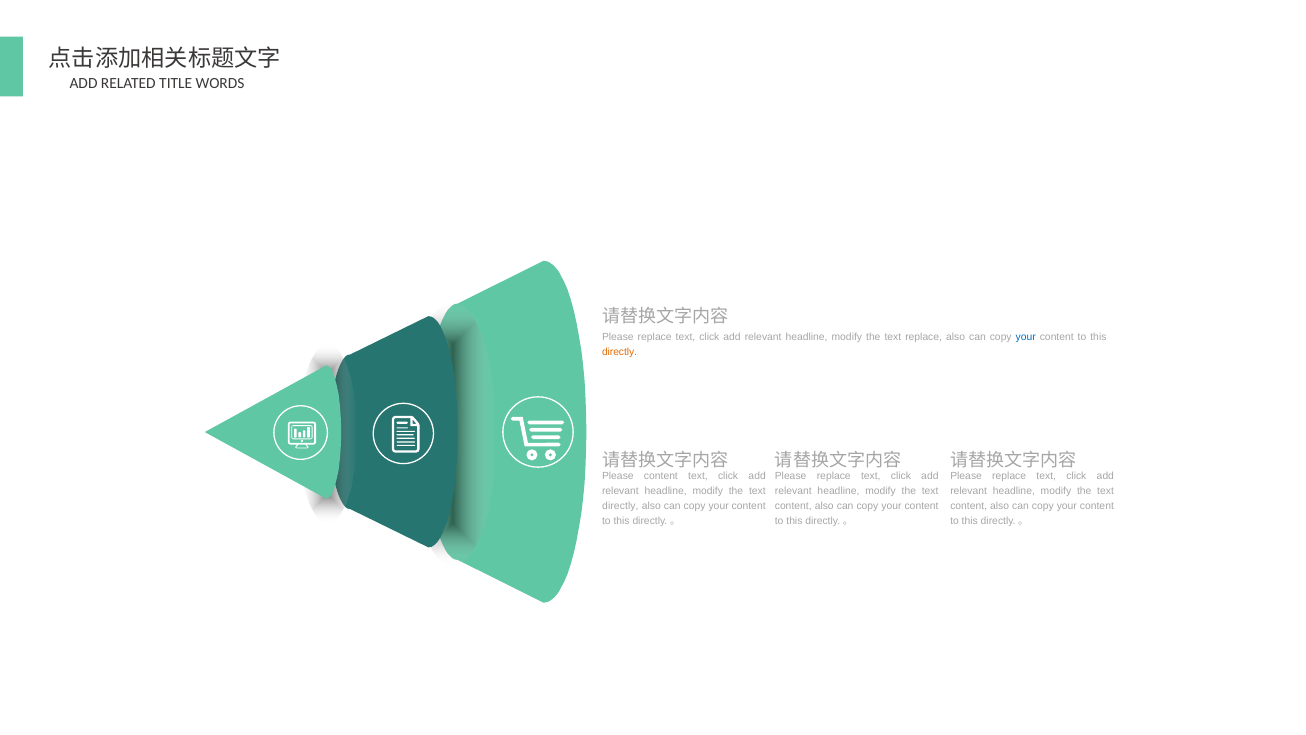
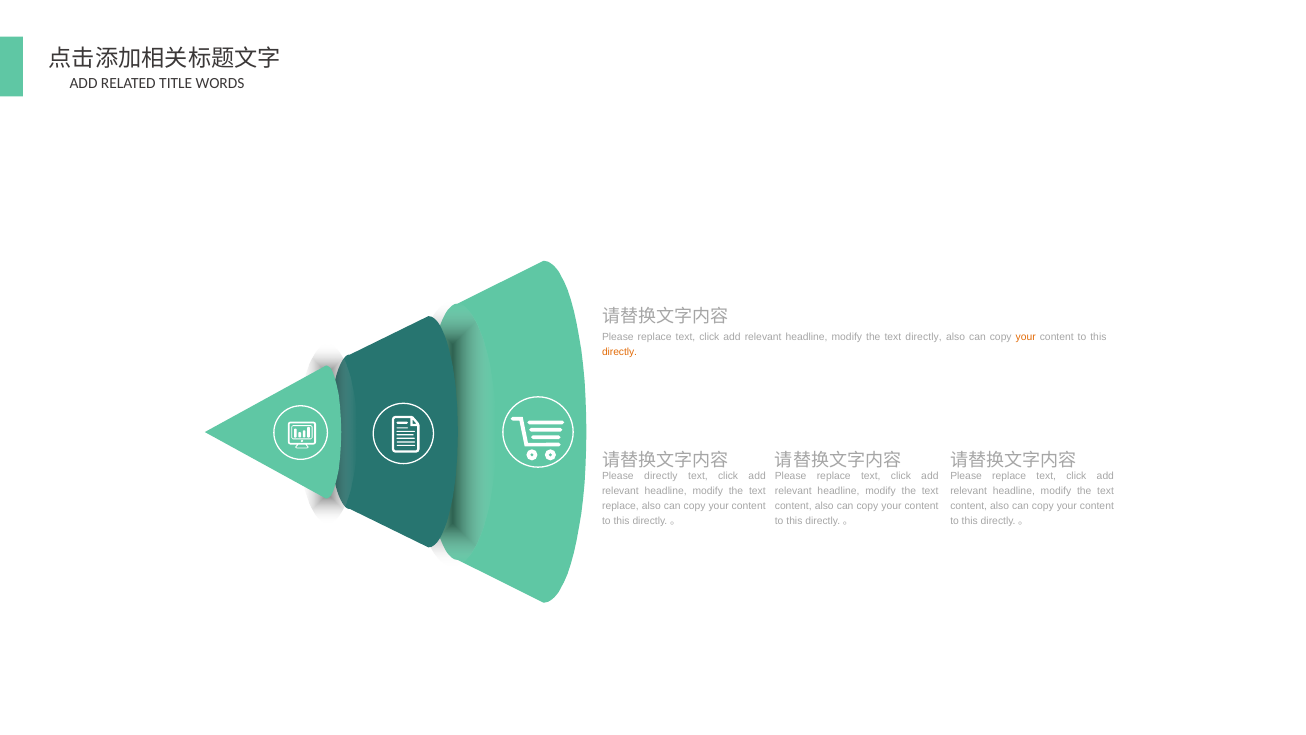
text replace: replace -> directly
your at (1026, 337) colour: blue -> orange
Please content: content -> directly
directly at (620, 506): directly -> replace
